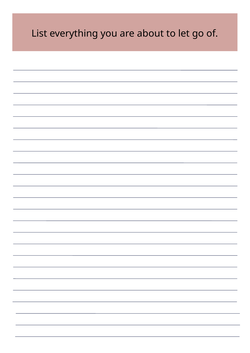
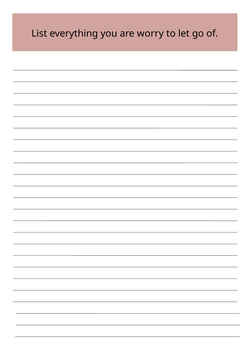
about: about -> worry
